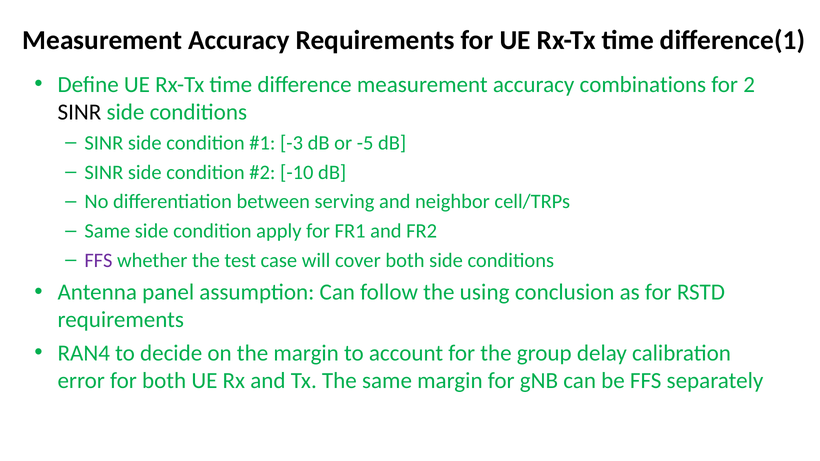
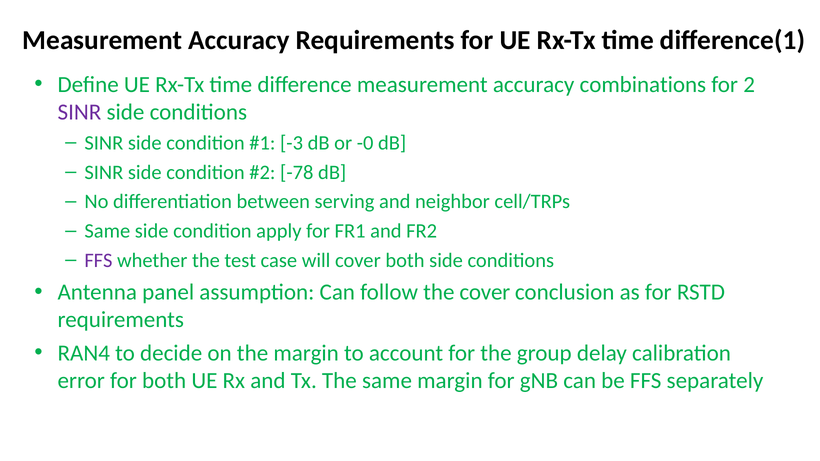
SINR at (79, 112) colour: black -> purple
-5: -5 -> -0
-10: -10 -> -78
the using: using -> cover
